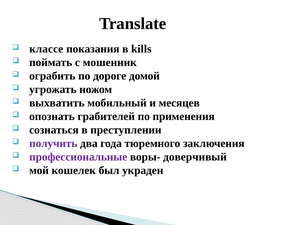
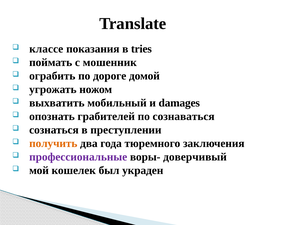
kills: kills -> tries
месяцев: месяцев -> damages
применения: применения -> сознаваться
получить colour: purple -> orange
